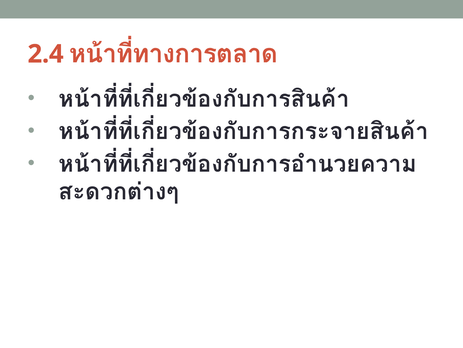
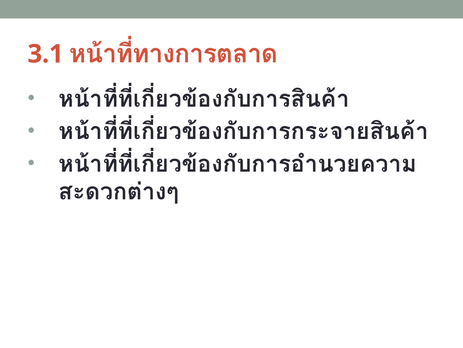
2.4: 2.4 -> 3.1
